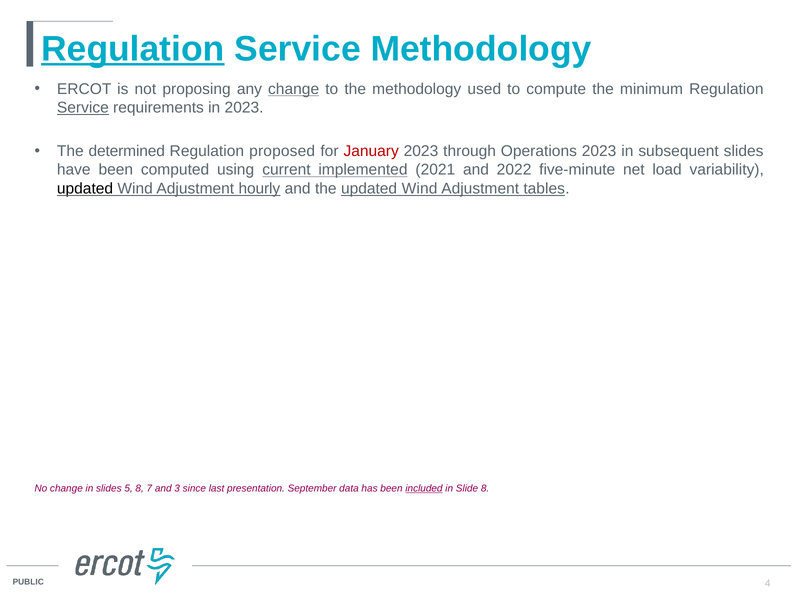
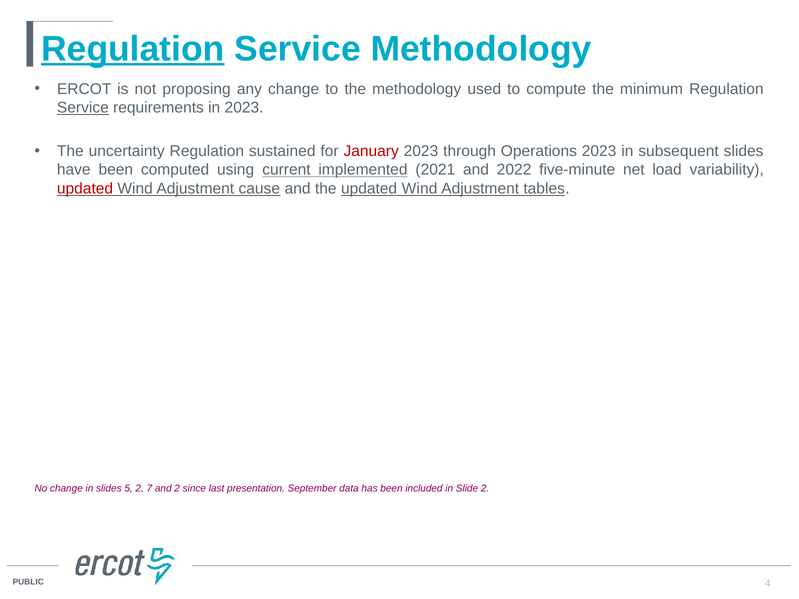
change at (294, 89) underline: present -> none
determined: determined -> uncertainty
proposed: proposed -> sustained
updated at (85, 189) colour: black -> red
hourly: hourly -> cause
5 8: 8 -> 2
and 3: 3 -> 2
included underline: present -> none
Slide 8: 8 -> 2
